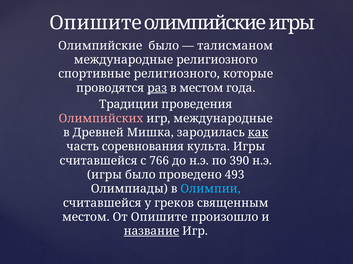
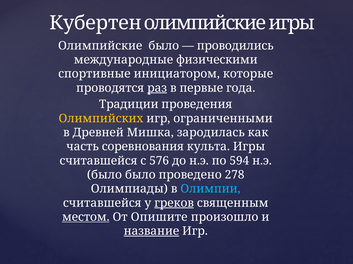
Опишите at (96, 23): Опишите -> Кубертен
талисманом: талисманом -> проводились
международные религиозного: религиозного -> физическими
спортивные религиозного: религиозного -> инициатором
в местом: местом -> первые
Олимпийских colour: pink -> yellow
игр международные: международные -> ограниченными
как underline: present -> none
766: 766 -> 576
390: 390 -> 594
игры at (104, 175): игры -> было
493: 493 -> 278
греков underline: none -> present
местом at (86, 218) underline: none -> present
